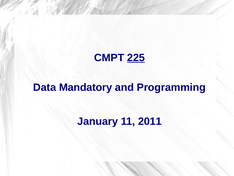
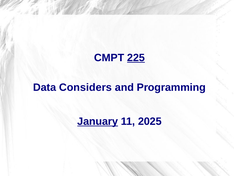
Mandatory: Mandatory -> Considers
January underline: none -> present
2011: 2011 -> 2025
